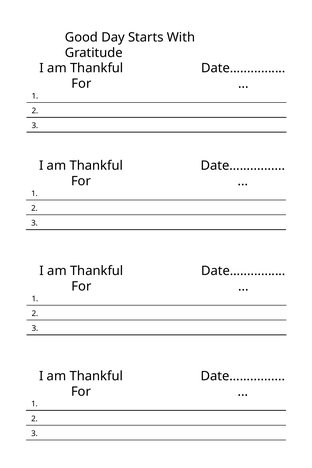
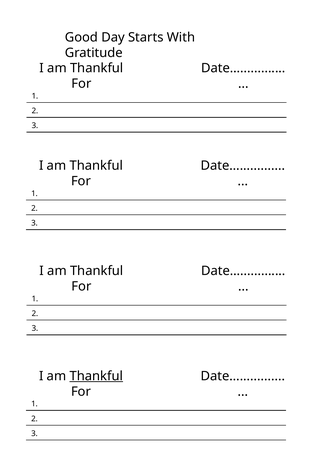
Thankful at (96, 376) underline: none -> present
